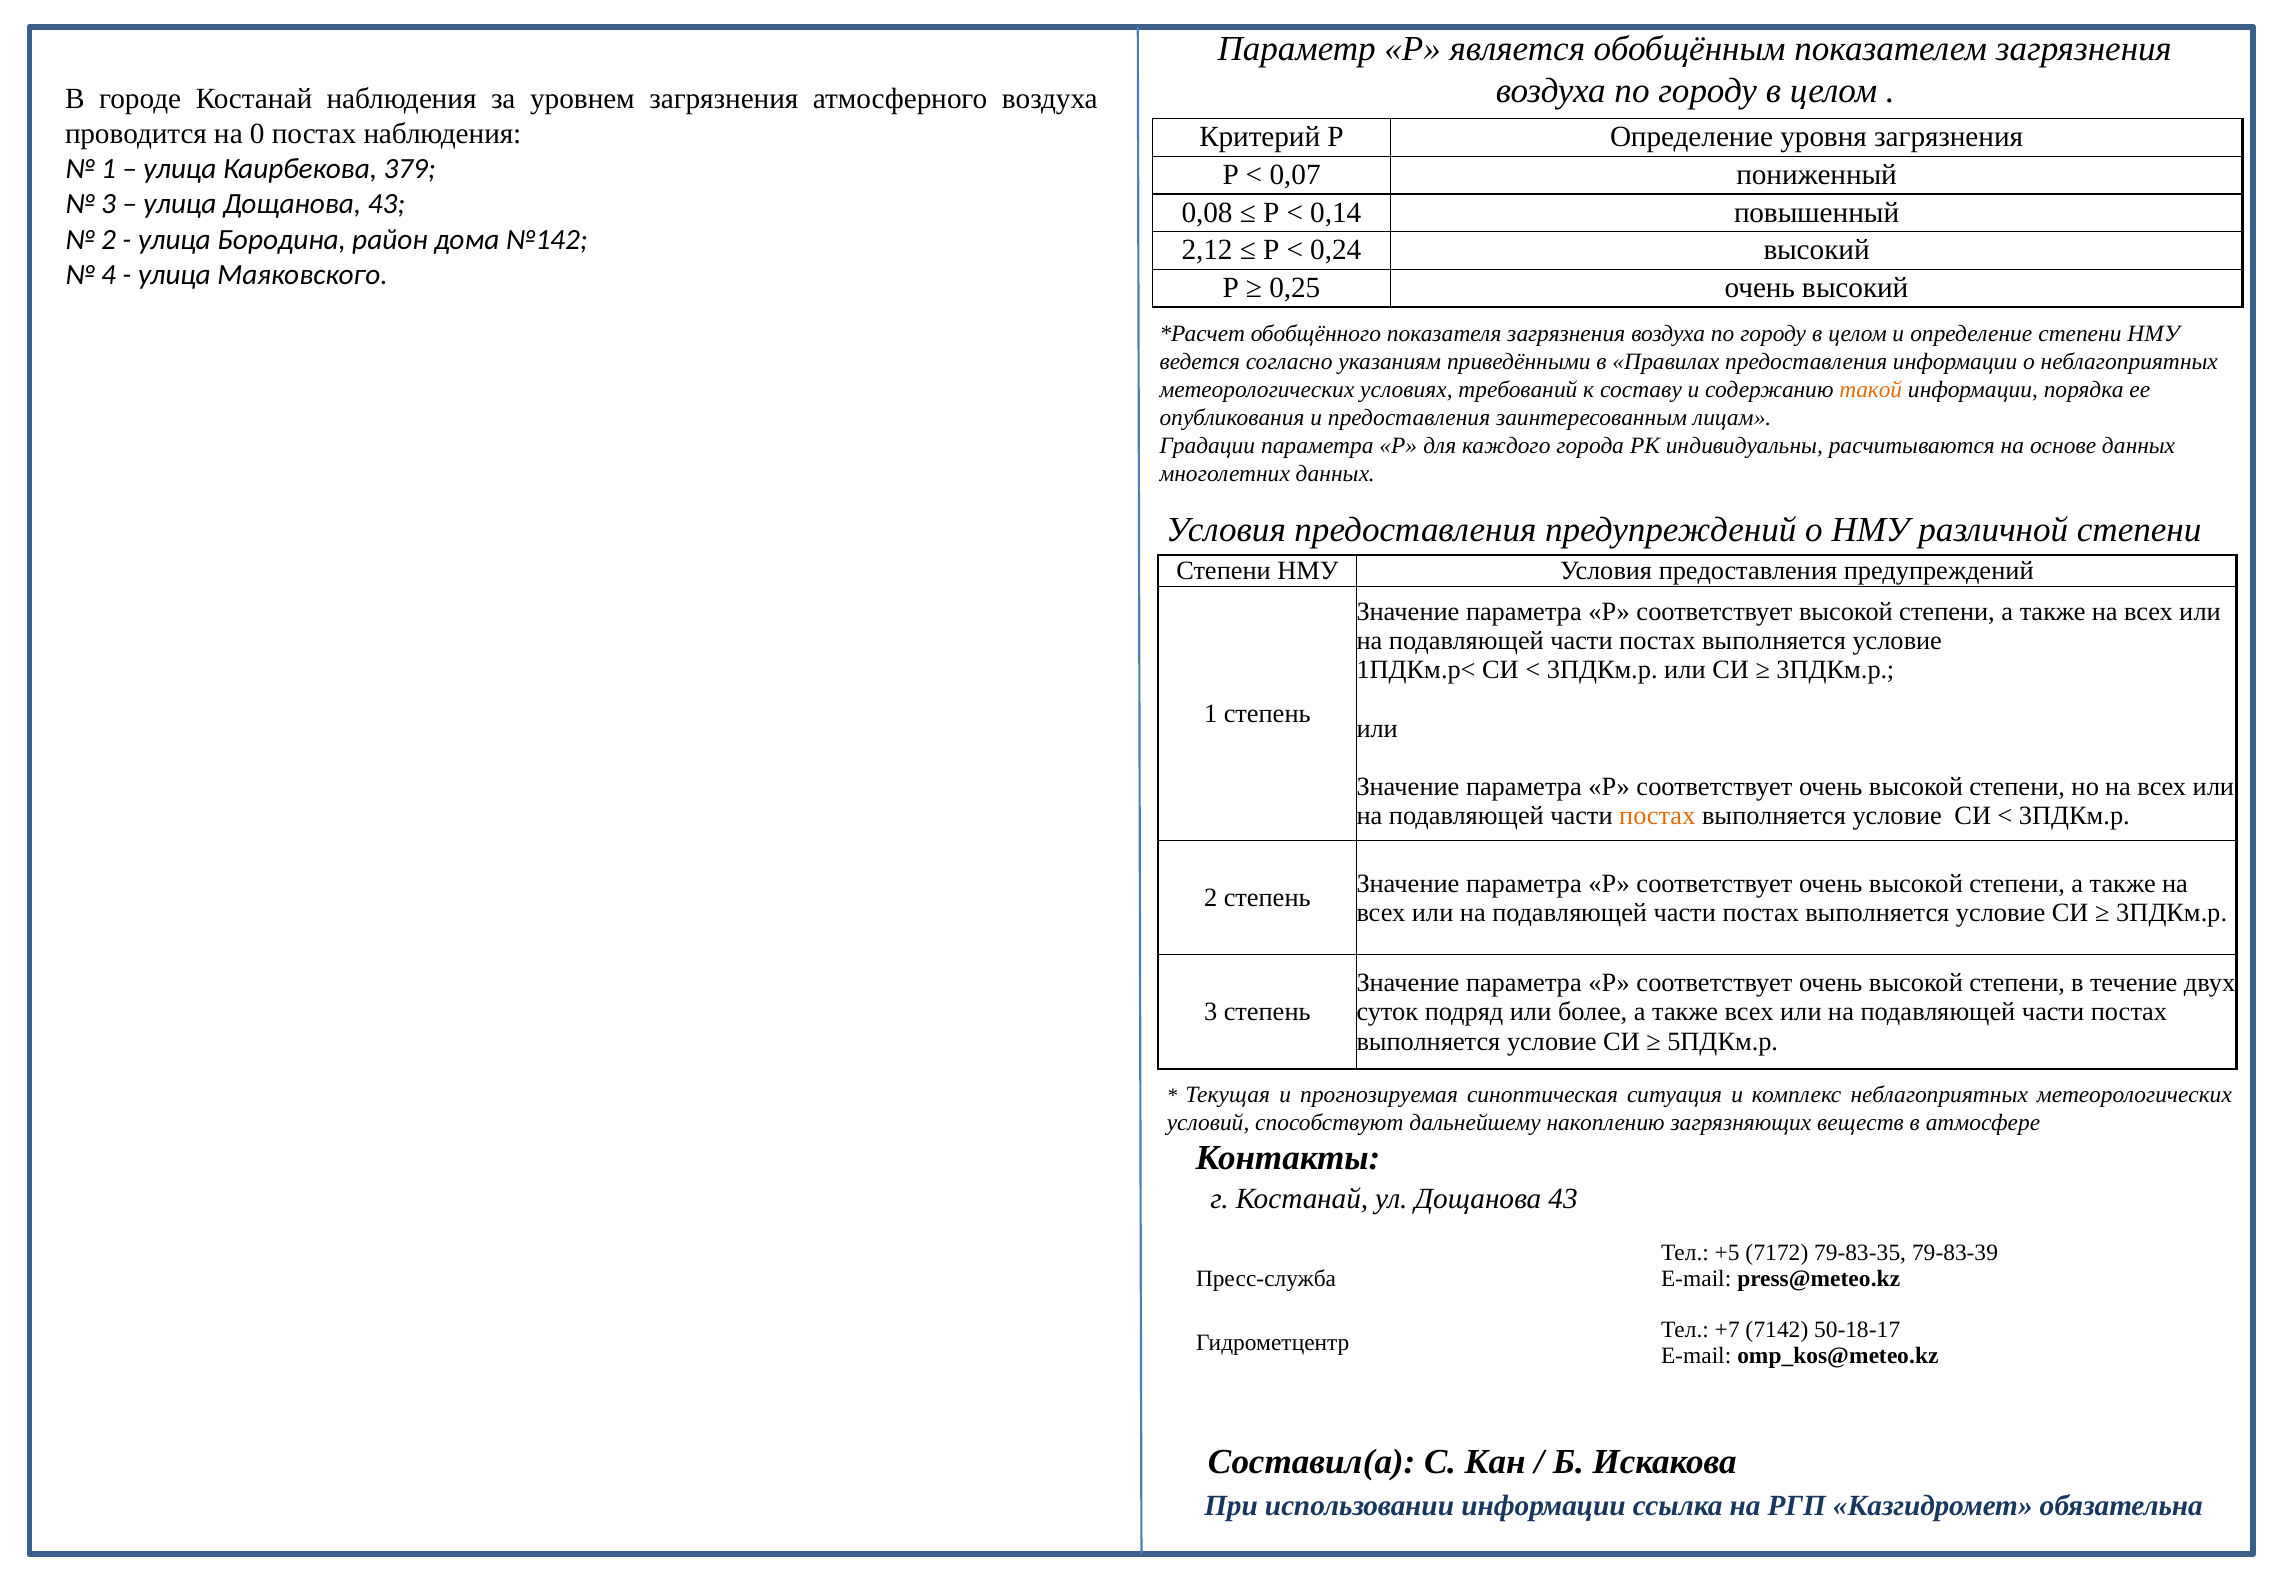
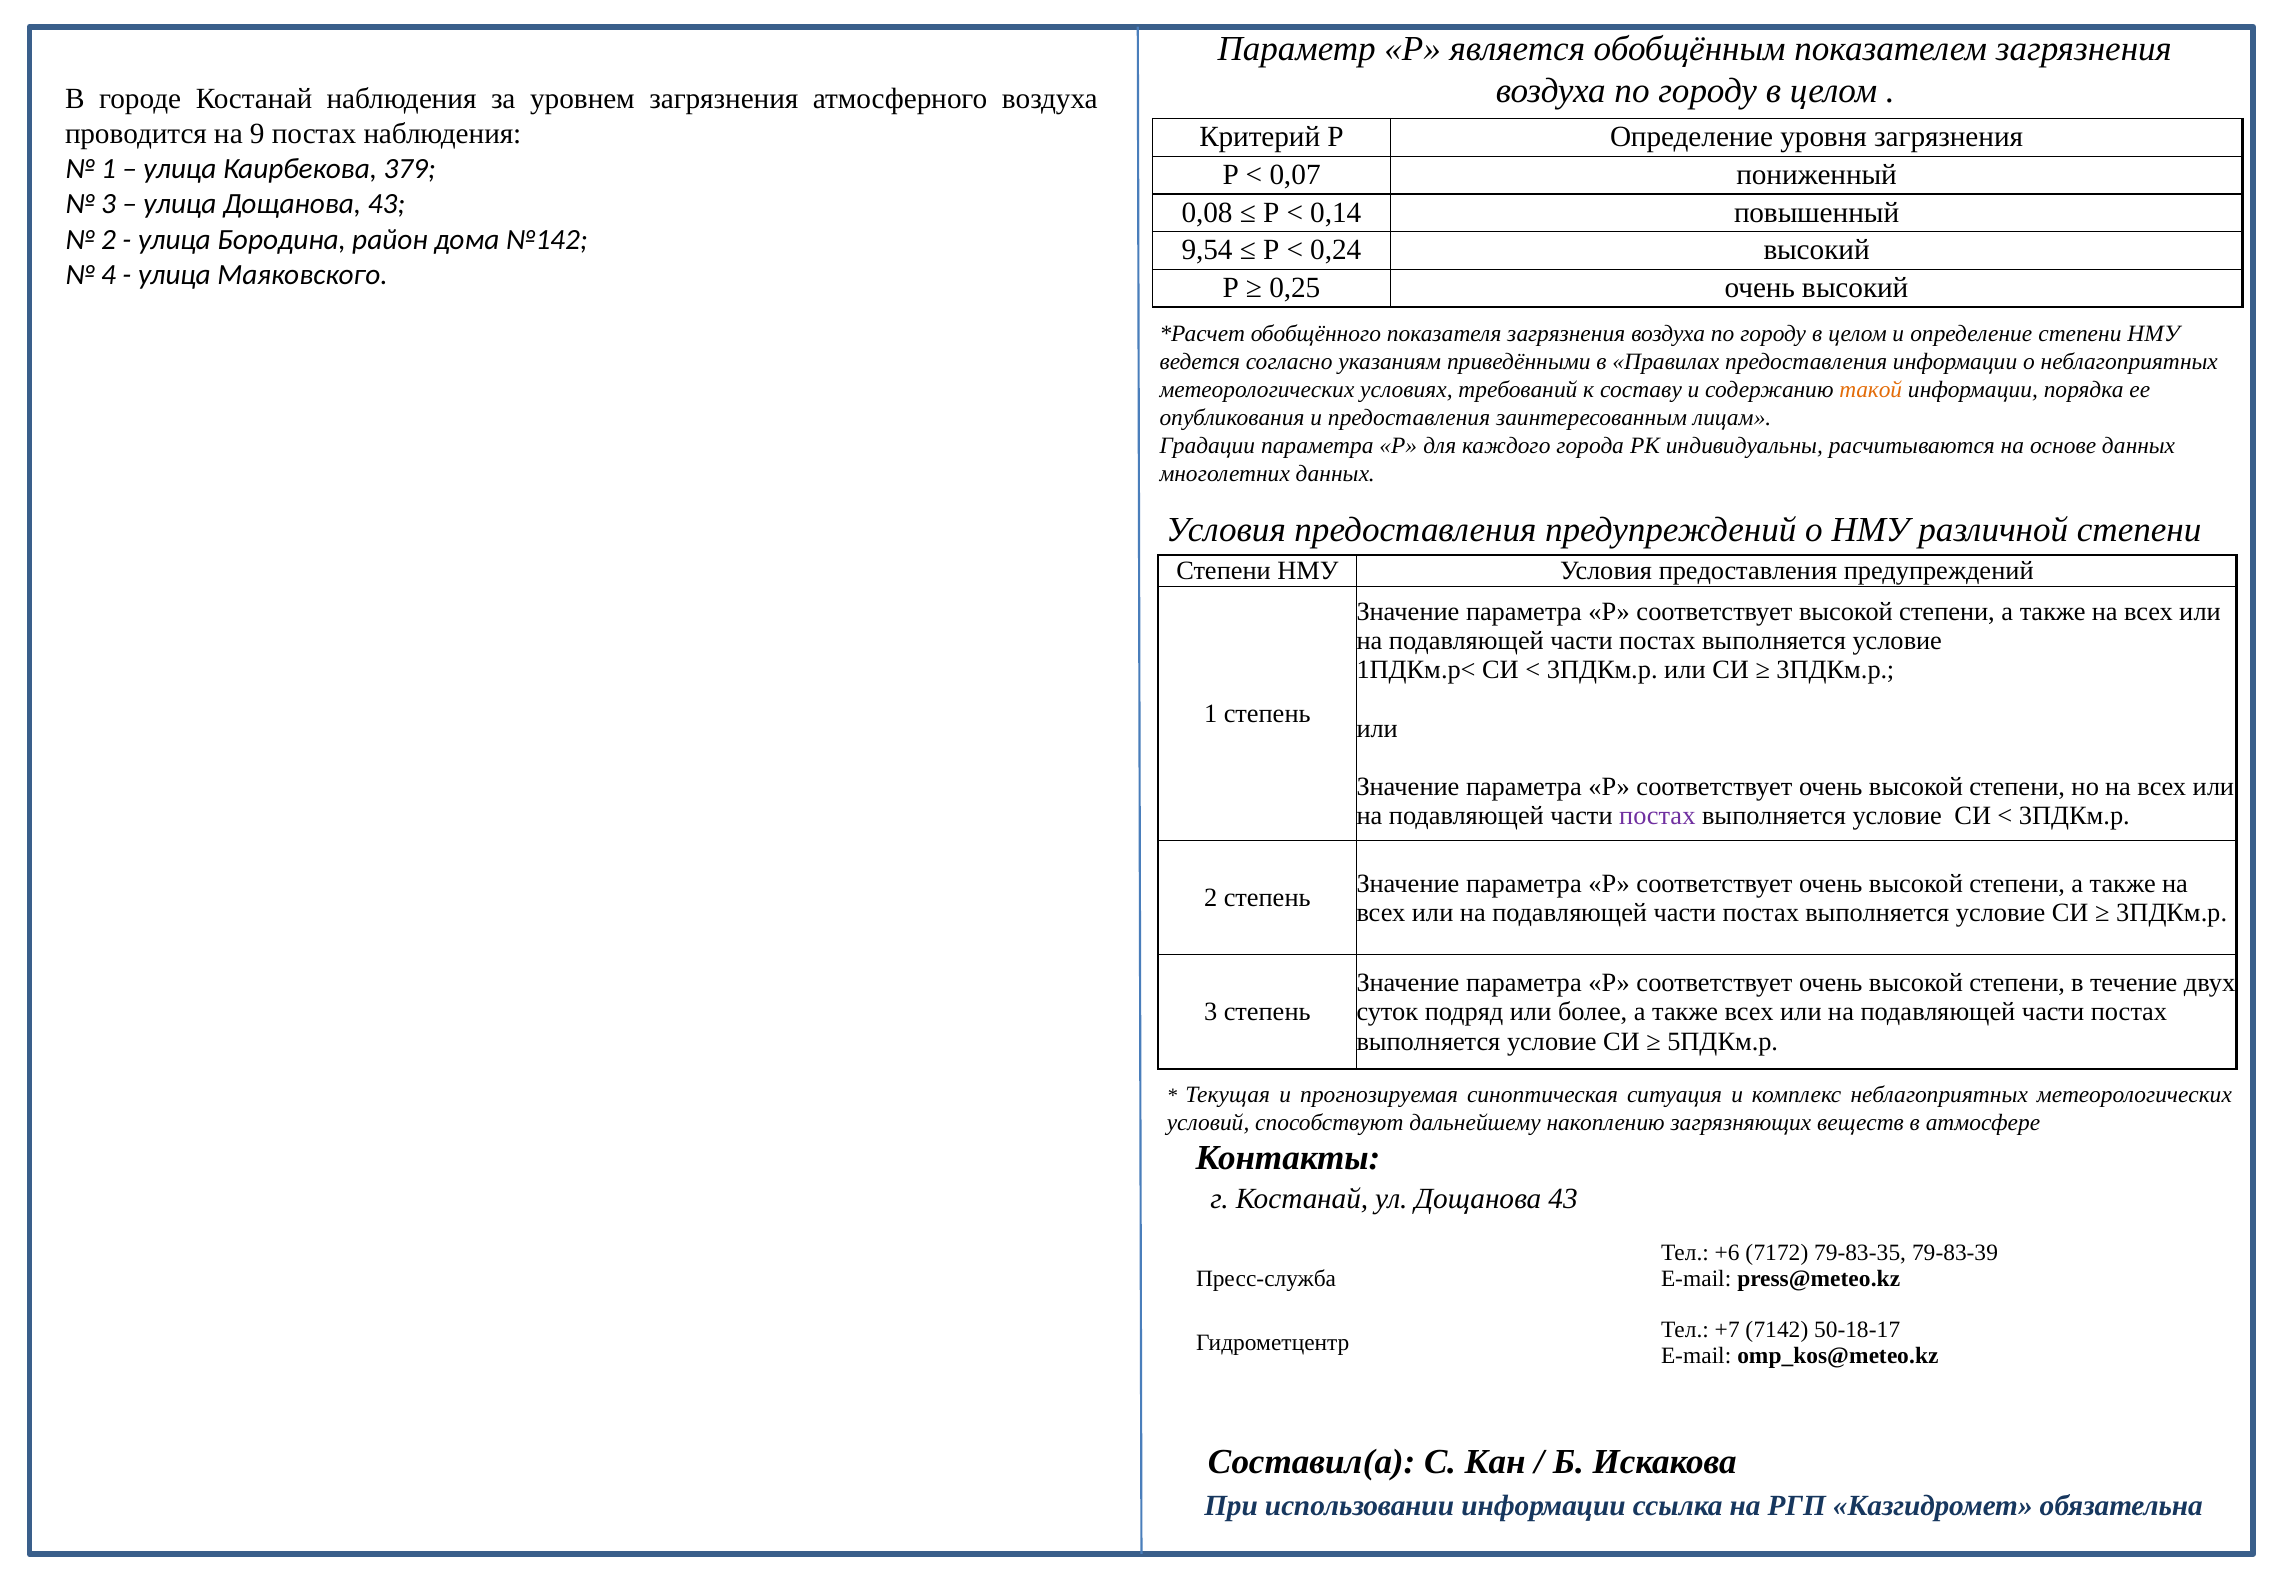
0: 0 -> 9
2,12: 2,12 -> 9,54
постах at (1657, 816) colour: orange -> purple
+5: +5 -> +6
